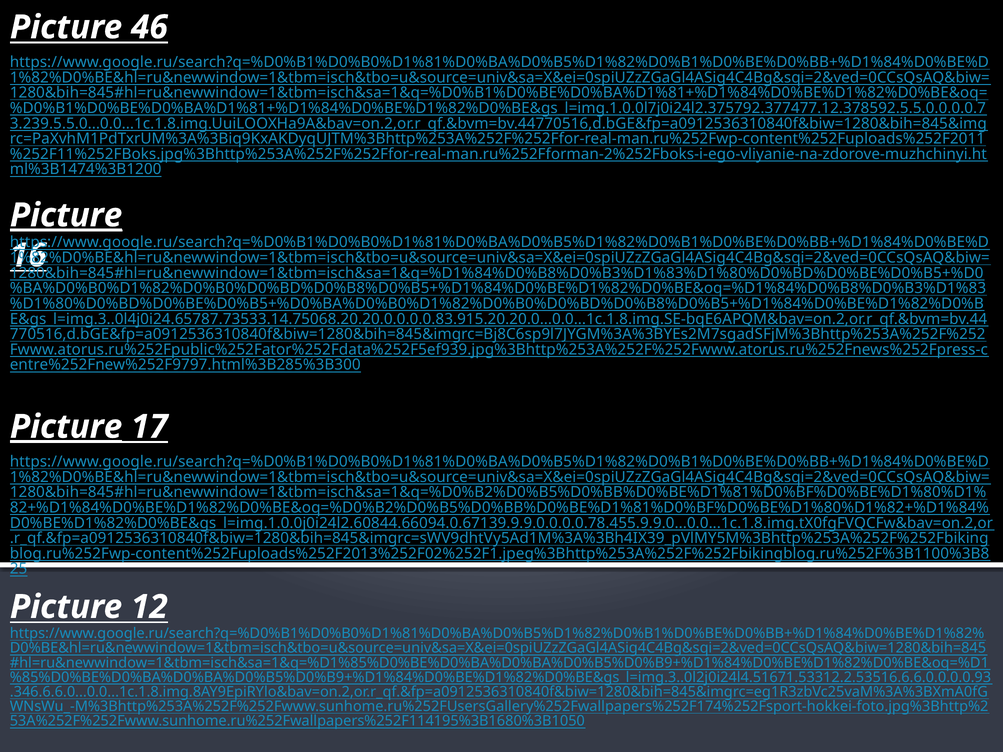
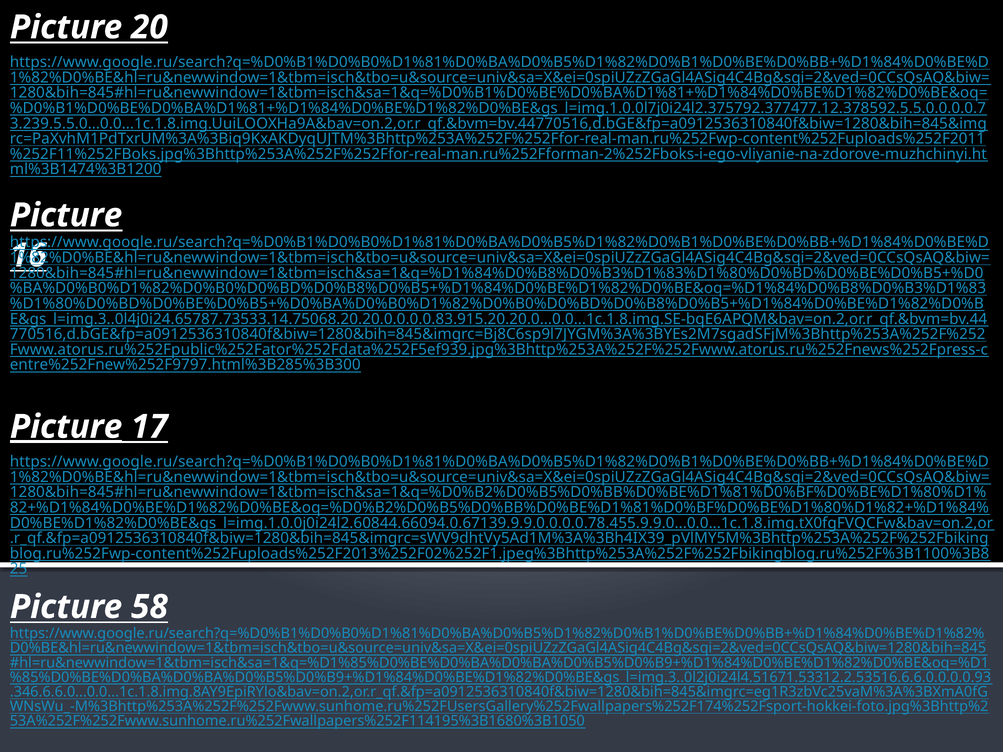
46: 46 -> 20
Picture at (66, 215) underline: present -> none
12: 12 -> 58
